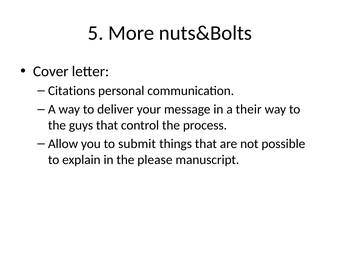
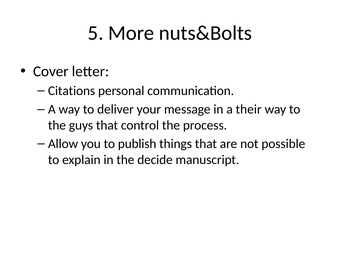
submit: submit -> publish
please: please -> decide
